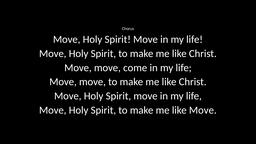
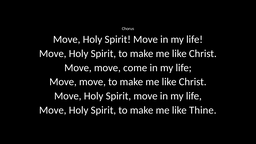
like Move: Move -> Thine
